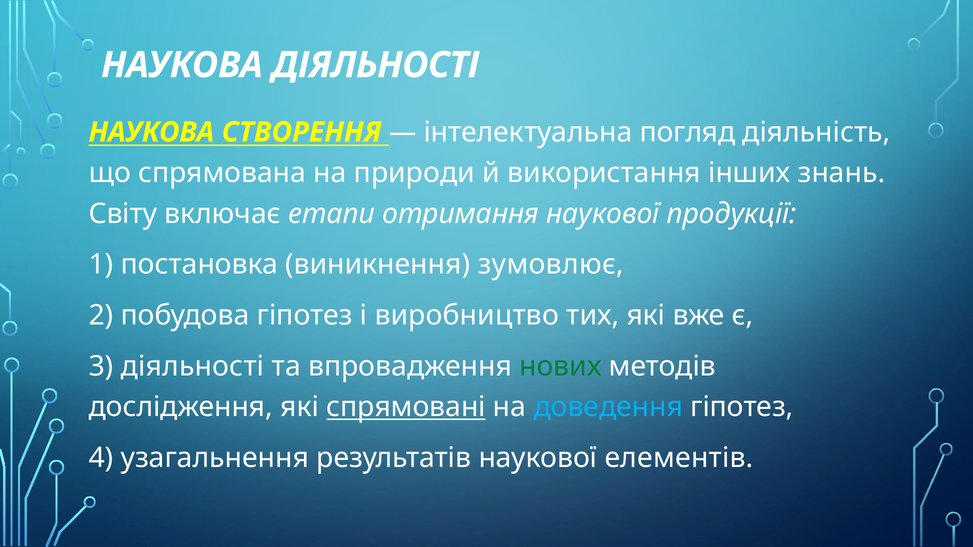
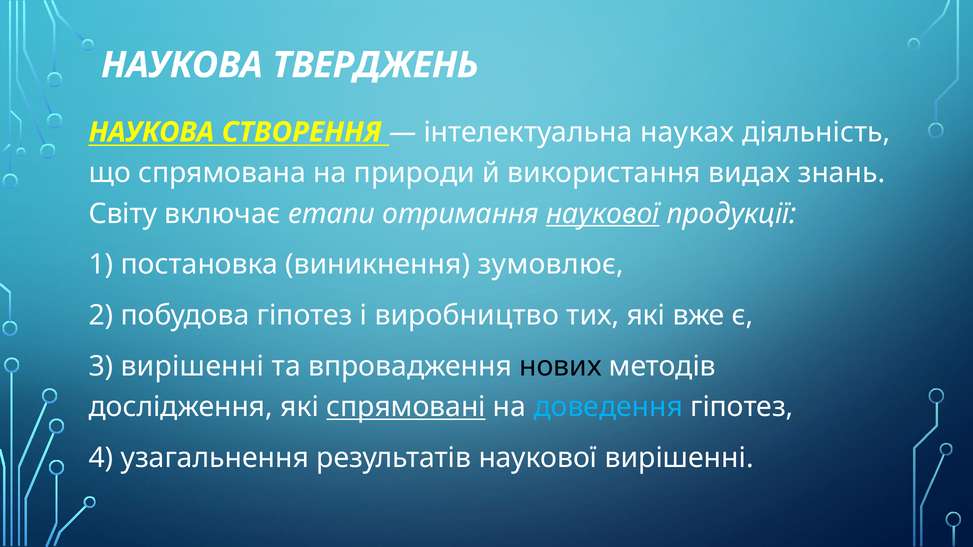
НАУКОВА ДІЯЛЬНОСТІ: ДІЯЛЬНОСТІ -> ТВЕРДЖЕНЬ
погляд: погляд -> науках
інших: інших -> видах
наукової at (603, 214) underline: none -> present
3 діяльності: діяльності -> вирішенні
нових colour: green -> black
наукової елементів: елементів -> вирішенні
